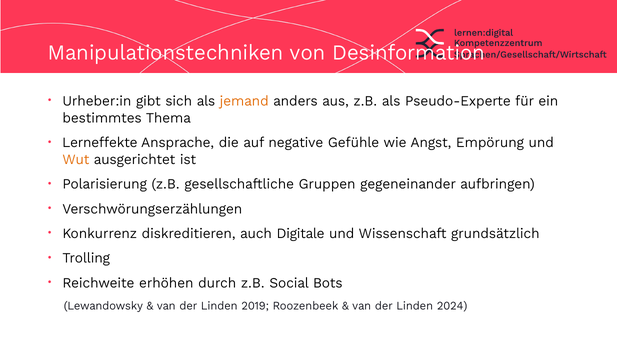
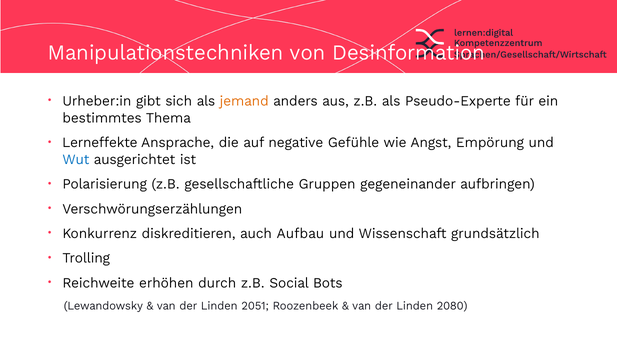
Wut colour: orange -> blue
Digitale: Digitale -> Aufbau
2019: 2019 -> 2051
2024: 2024 -> 2080
